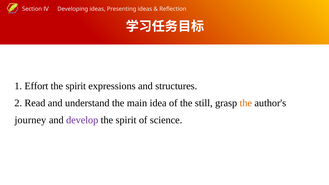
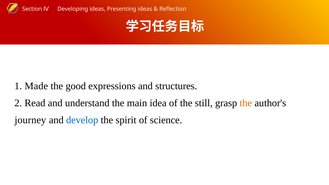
Effort: Effort -> Made
spirit at (76, 86): spirit -> good
develop colour: purple -> blue
